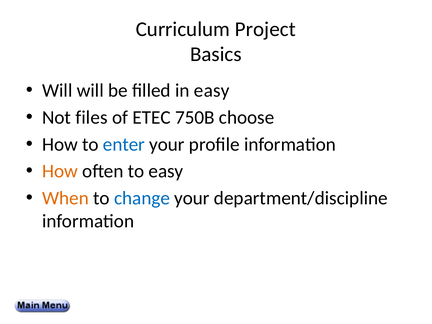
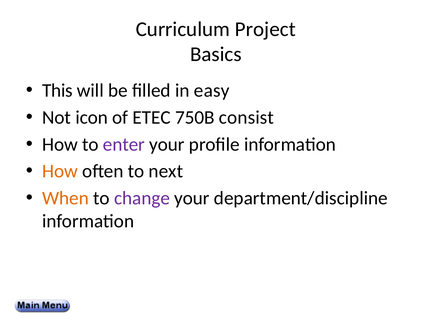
Will at (57, 91): Will -> This
files: files -> icon
choose: choose -> consist
enter colour: blue -> purple
to easy: easy -> next
change colour: blue -> purple
